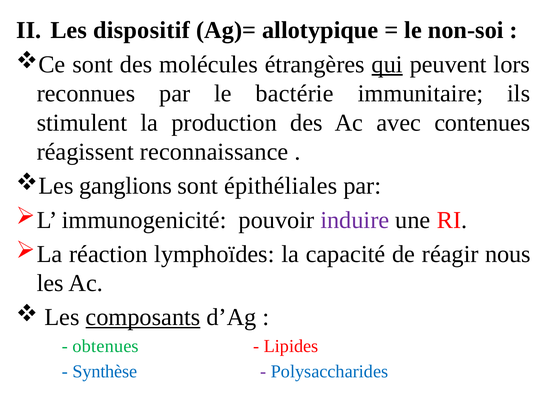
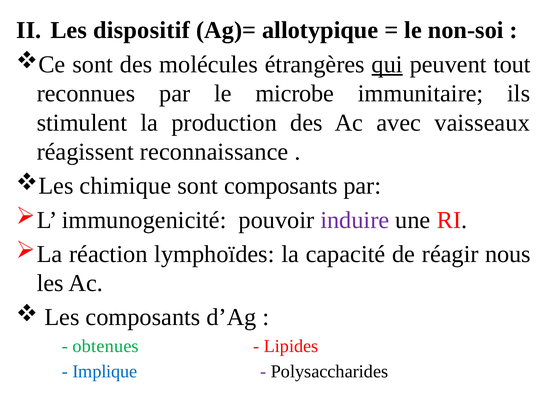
lors: lors -> tout
bactérie: bactérie -> microbe
contenues: contenues -> vaisseaux
ganglions: ganglions -> chimique
sont épithéliales: épithéliales -> composants
composants at (143, 317) underline: present -> none
Synthèse: Synthèse -> Implique
Polysaccharides colour: blue -> black
